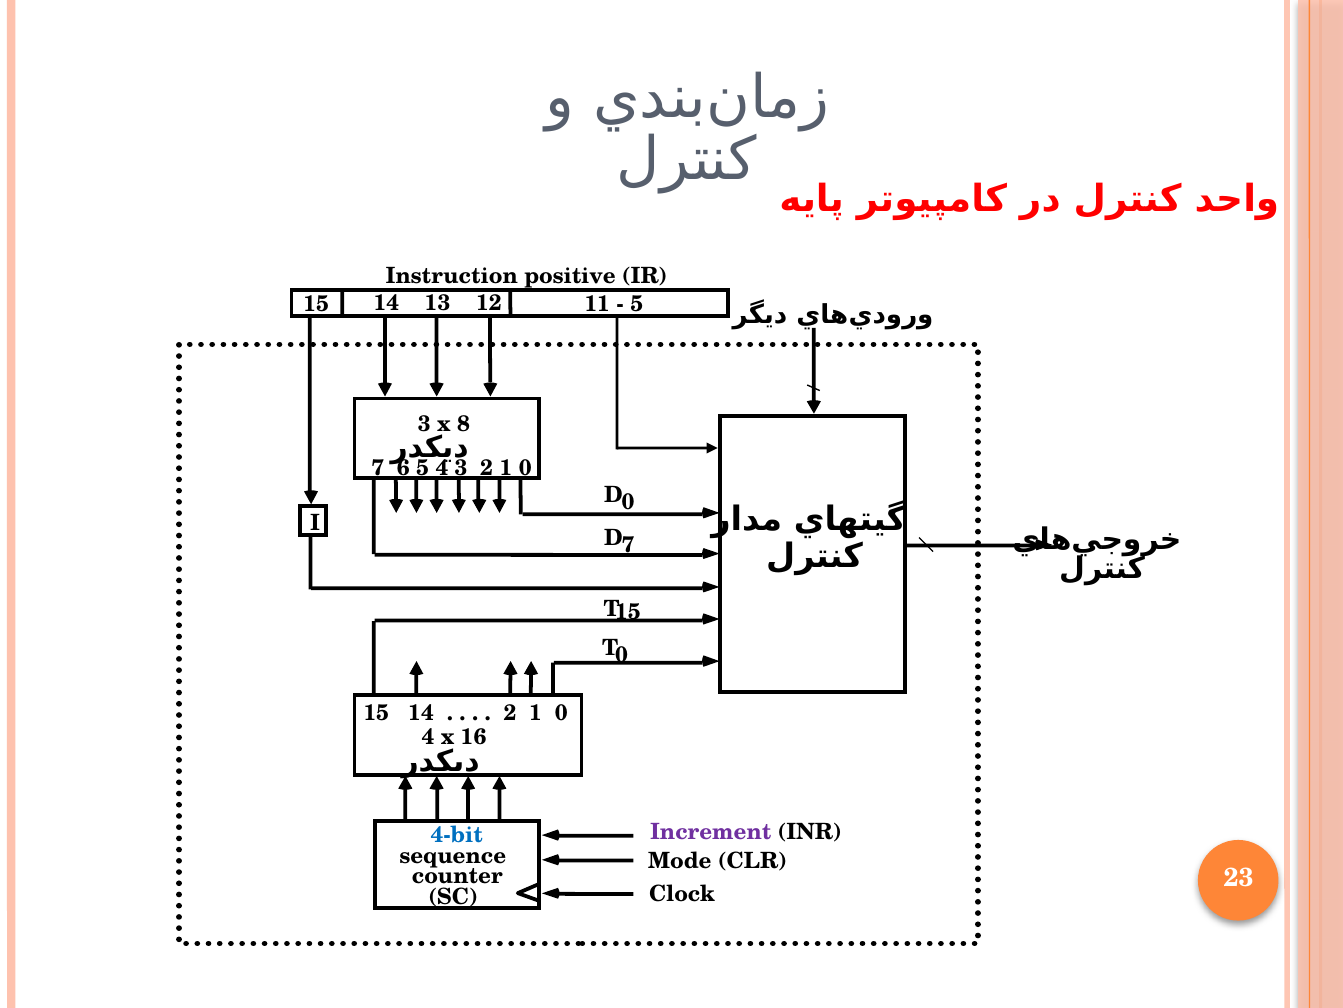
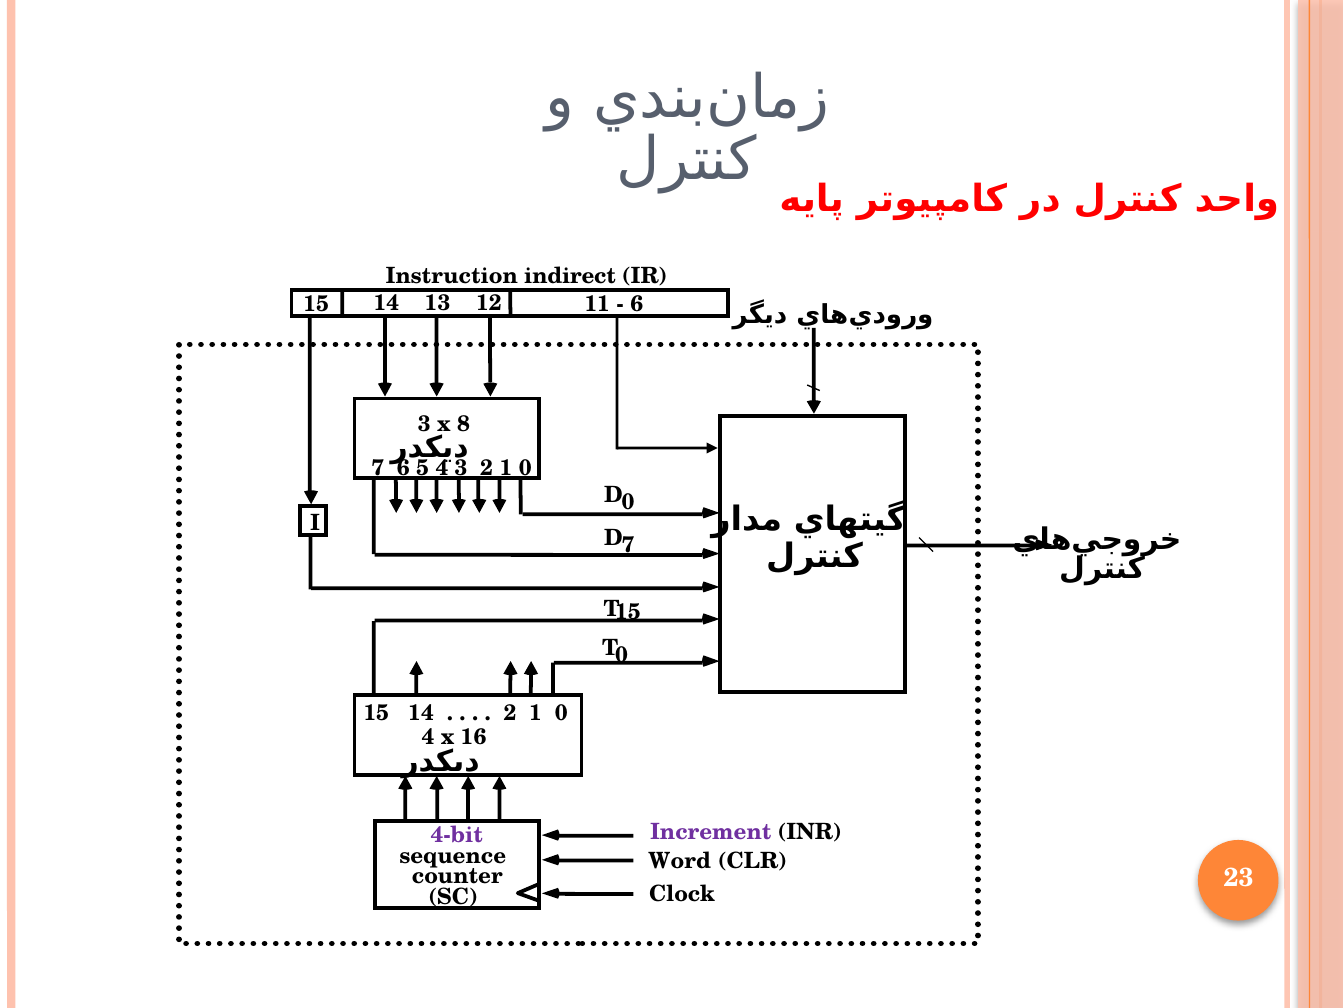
positive: positive -> indirect
5 at (637, 304): 5 -> 6
4-bit colour: blue -> purple
Mode: Mode -> Word
